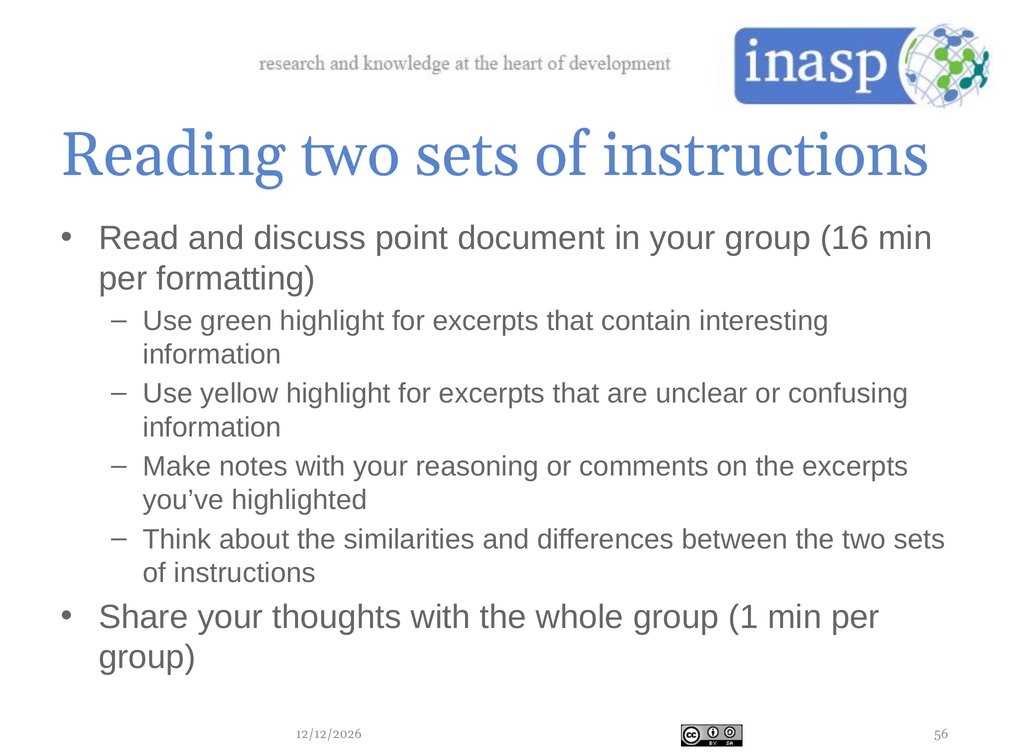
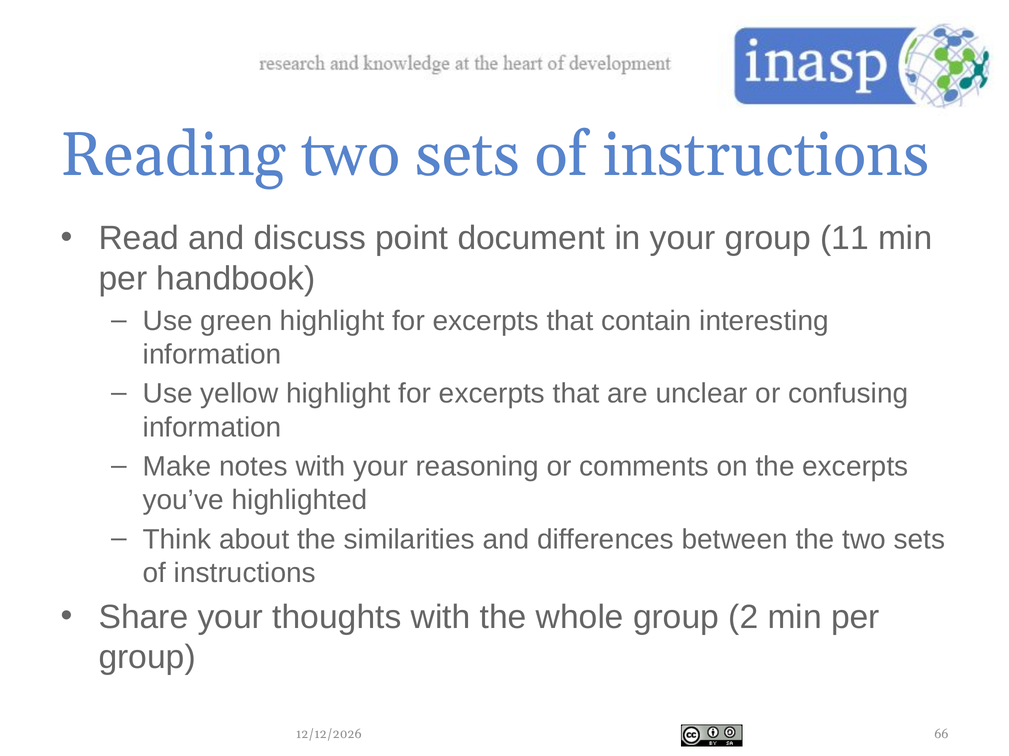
16: 16 -> 11
formatting: formatting -> handbook
1: 1 -> 2
56: 56 -> 66
